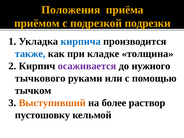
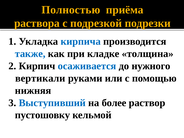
Положения: Положения -> Полностью
приёмом: приёмом -> раствора
осаживается colour: purple -> blue
тычкового: тычкового -> вертикали
тычком: тычком -> нижняя
Выступивший colour: orange -> blue
